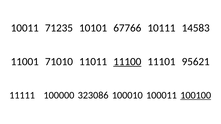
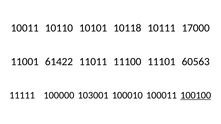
71235: 71235 -> 10110
67766: 67766 -> 10118
14583: 14583 -> 17000
71010: 71010 -> 61422
11100 underline: present -> none
95621: 95621 -> 60563
323086: 323086 -> 103001
